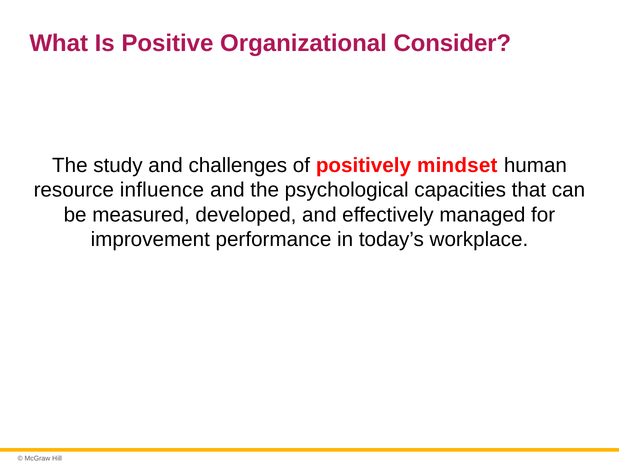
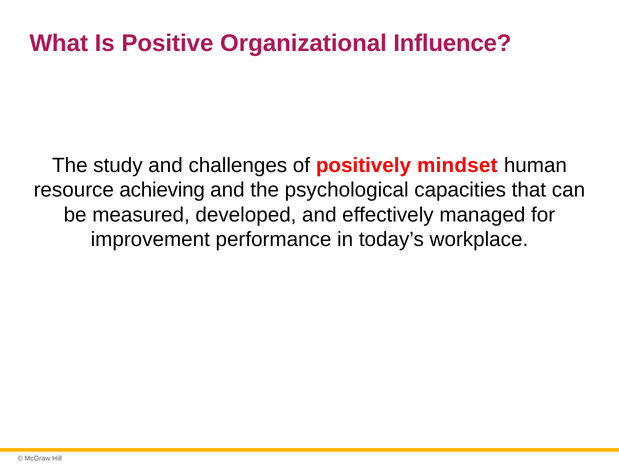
Consider: Consider -> Influence
influence: influence -> achieving
